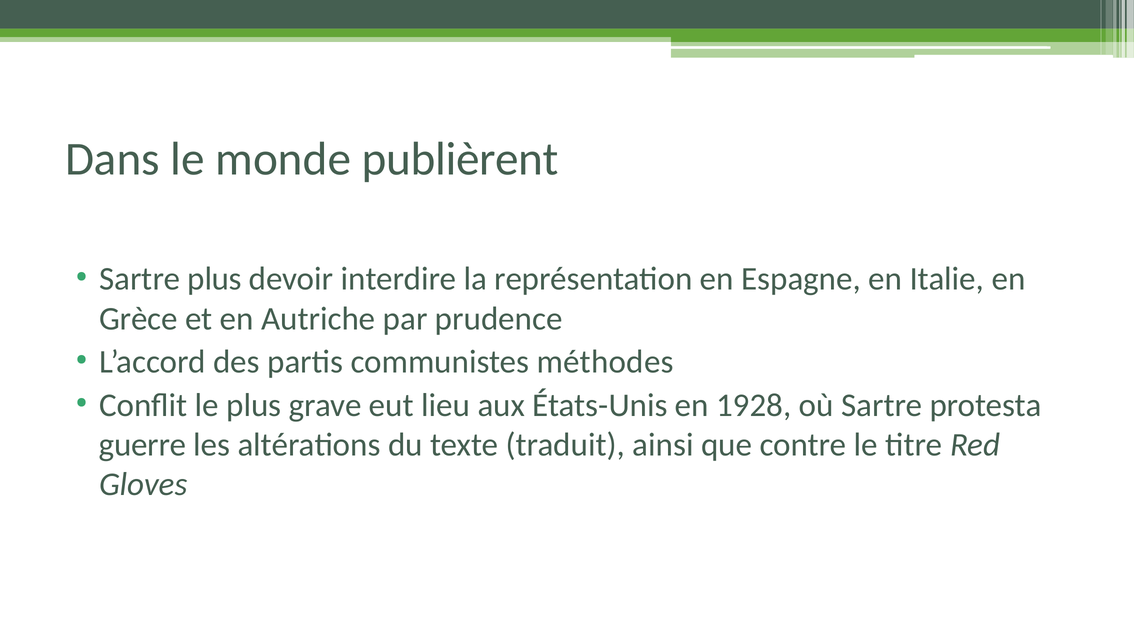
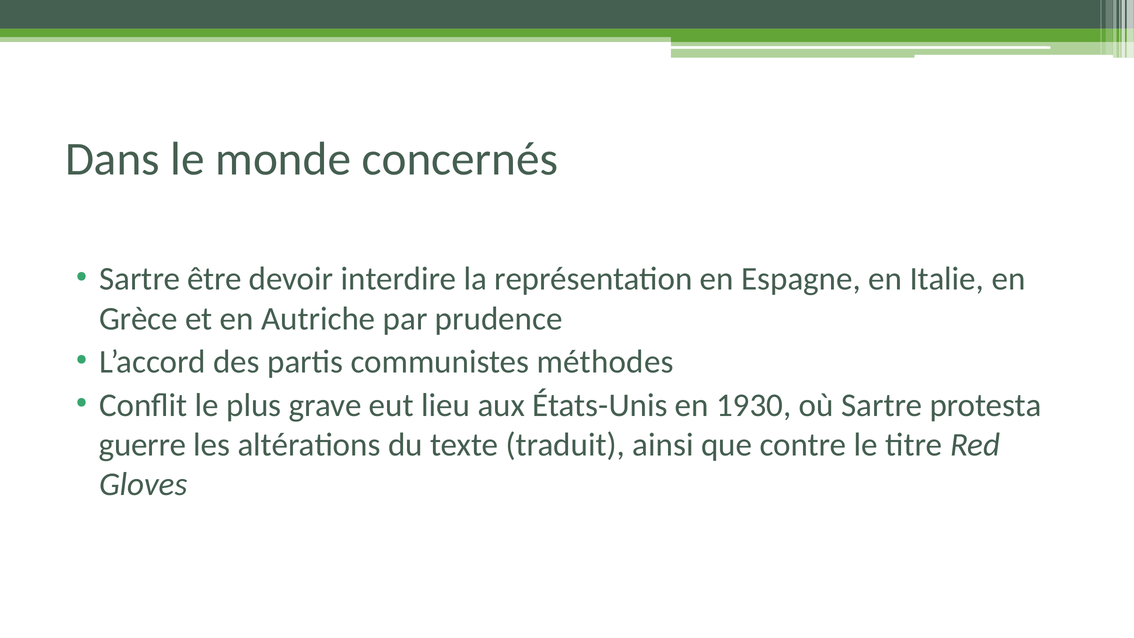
publièrent: publièrent -> concernés
Sartre plus: plus -> être
1928: 1928 -> 1930
